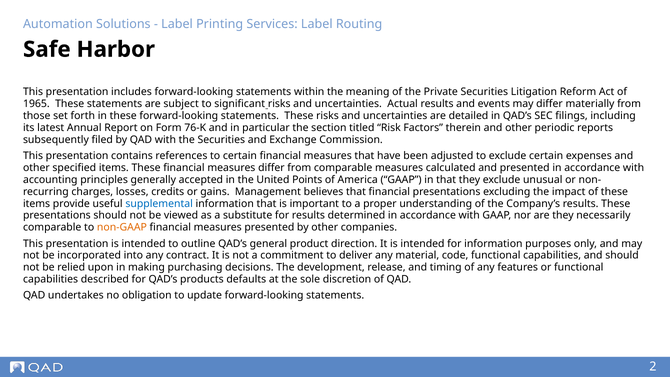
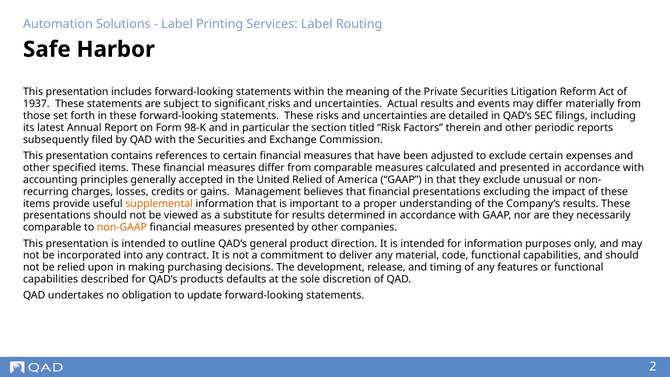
1965: 1965 -> 1937
76-K: 76-K -> 98-K
United Points: Points -> Relied
supplemental colour: blue -> orange
